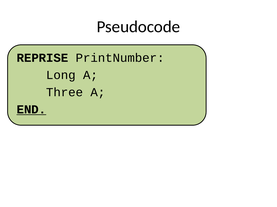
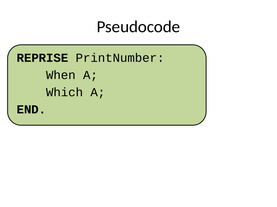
Long: Long -> When
Three: Three -> Which
END underline: present -> none
